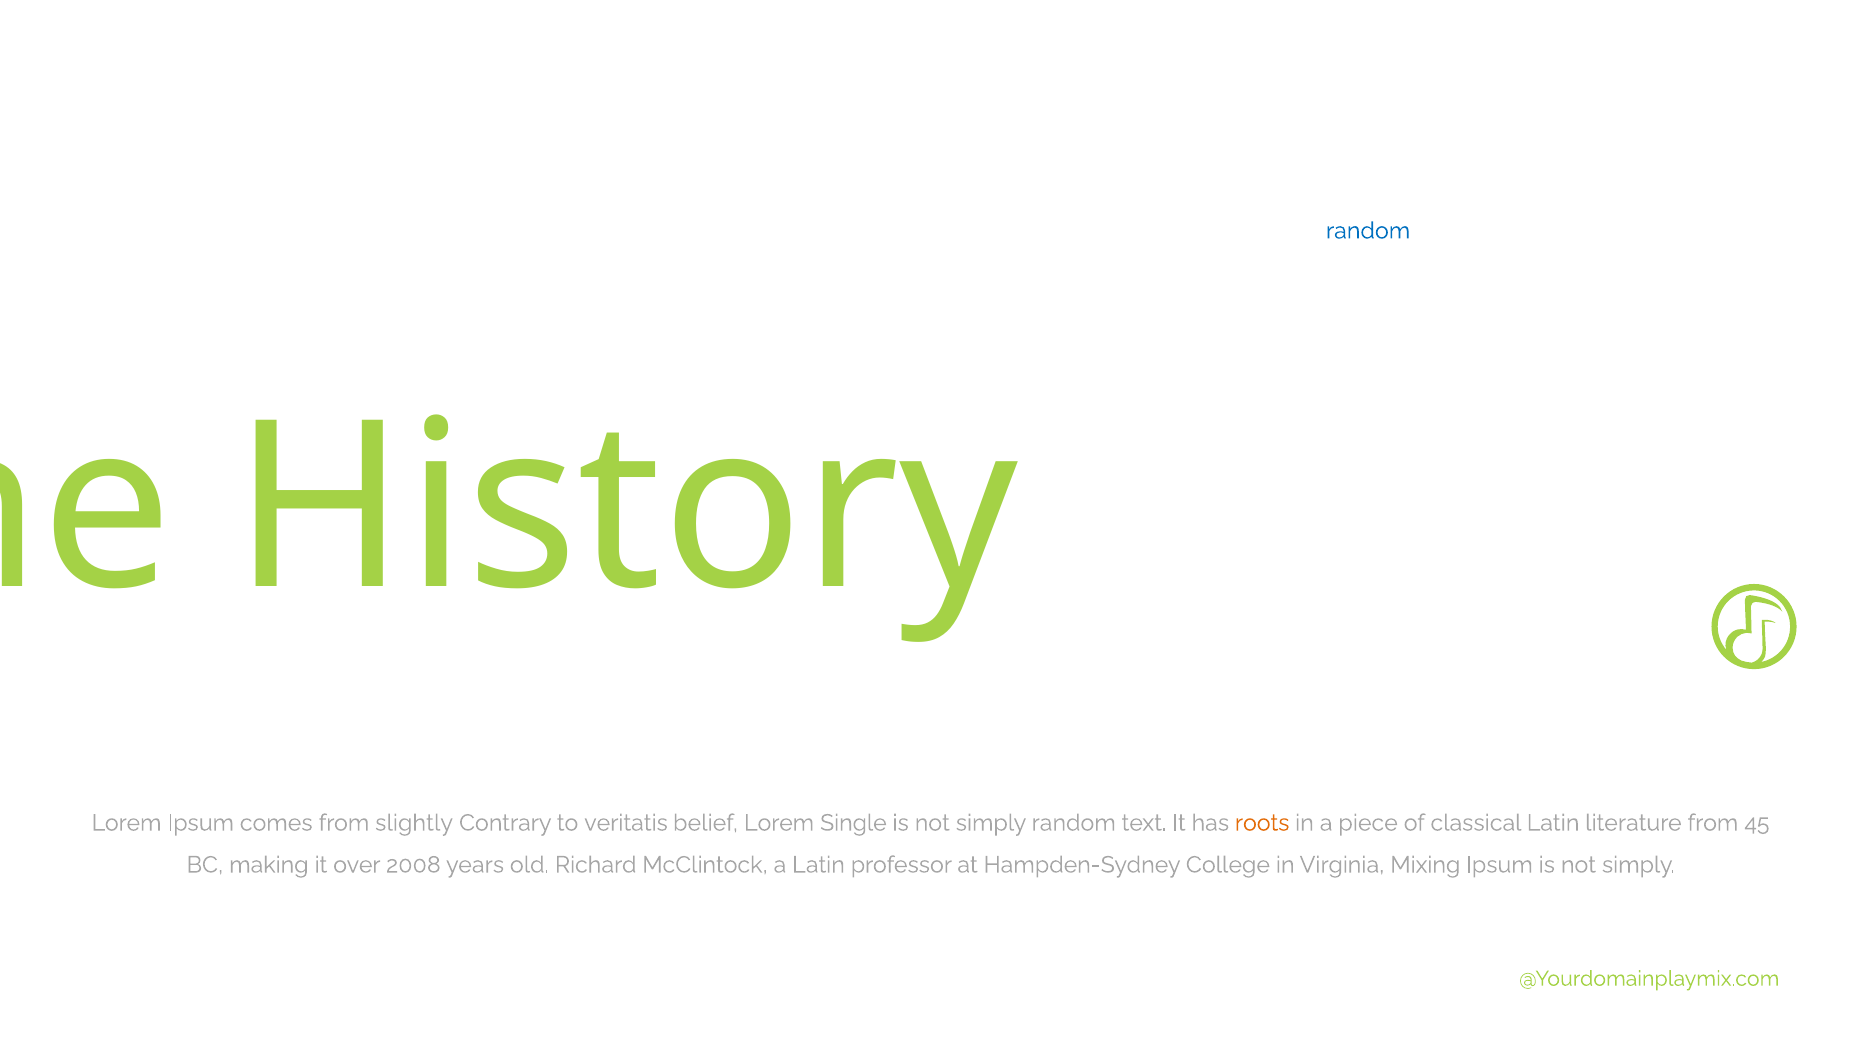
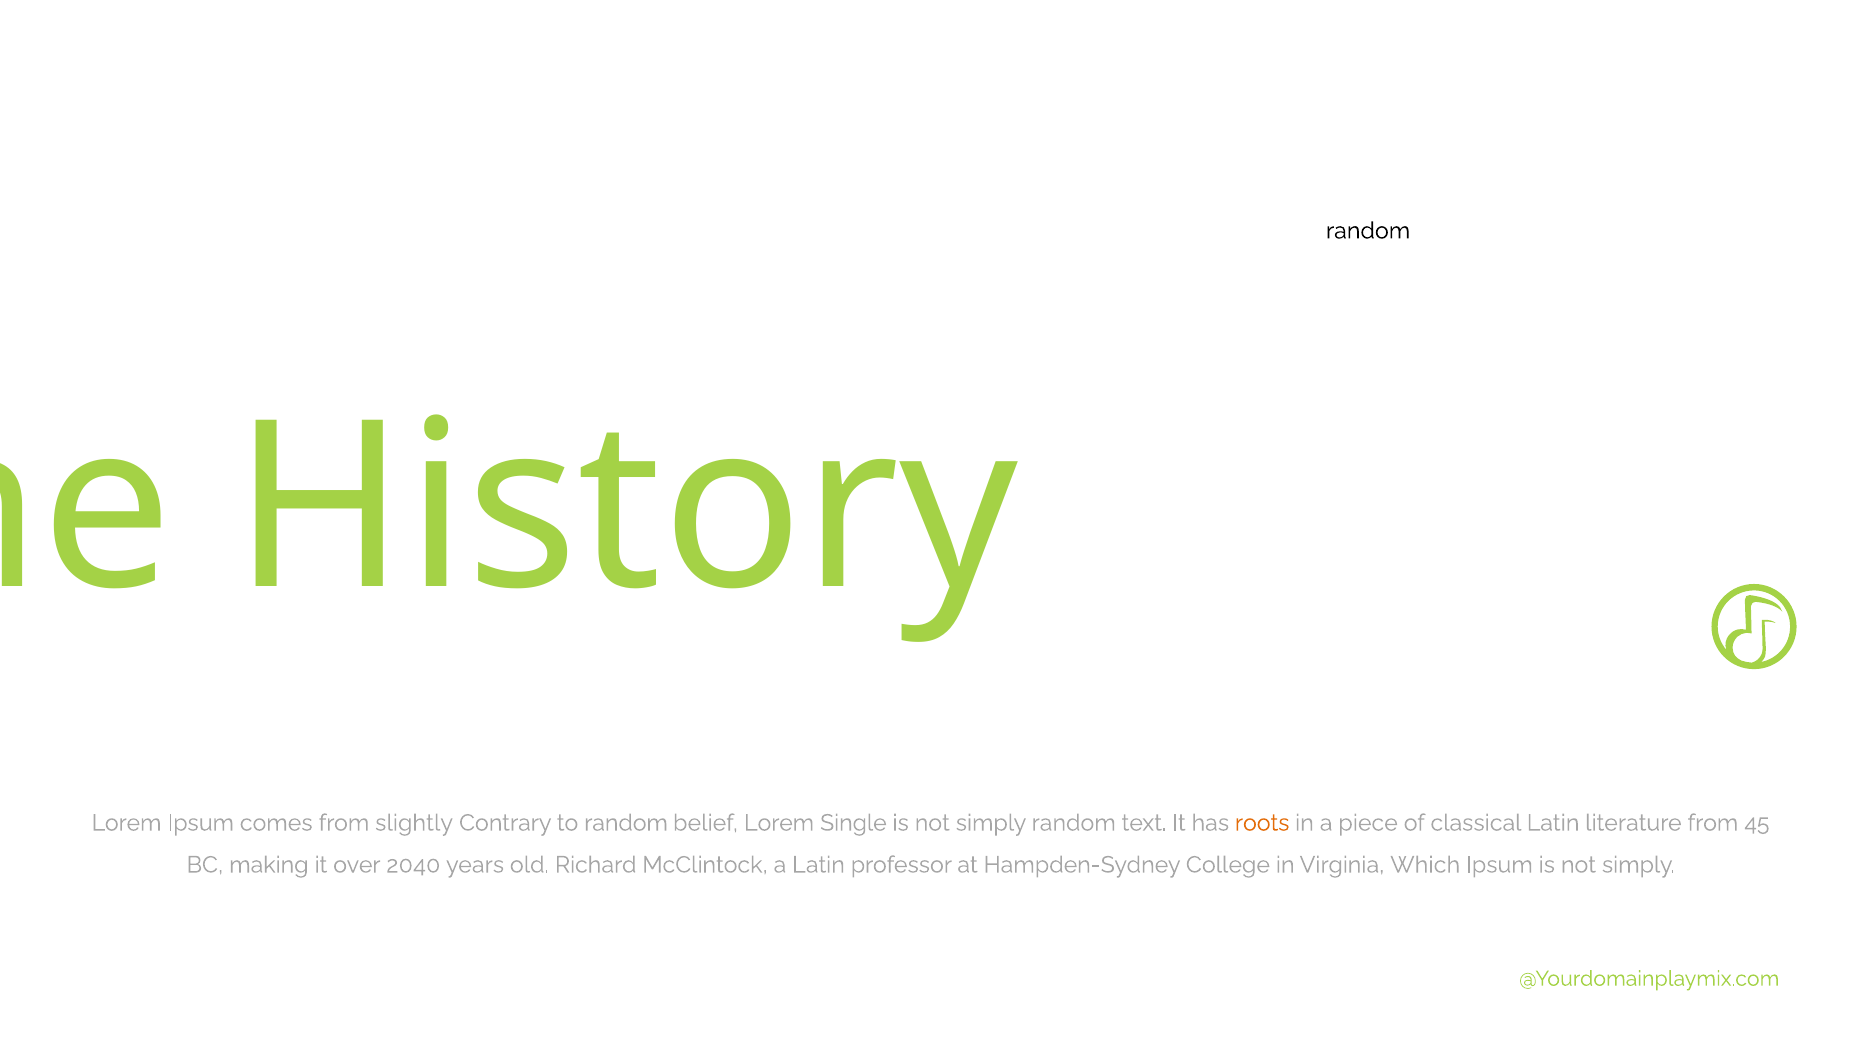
random at (1368, 231) colour: blue -> black
to veritatis: veritatis -> random
2008: 2008 -> 2040
Mixing: Mixing -> Which
